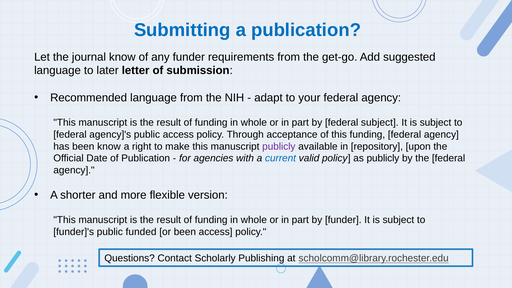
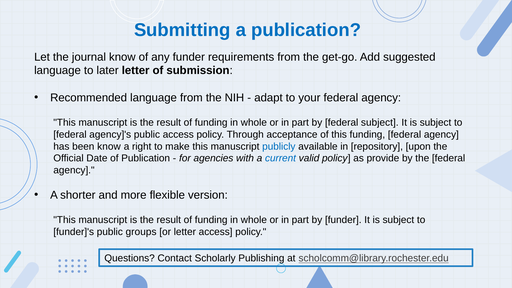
publicly at (279, 146) colour: purple -> blue
as publicly: publicly -> provide
funded: funded -> groups
or been: been -> letter
